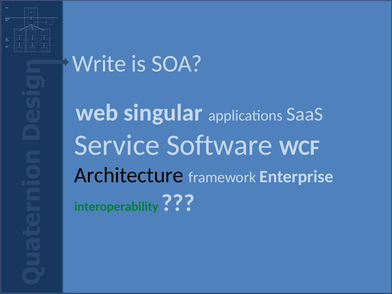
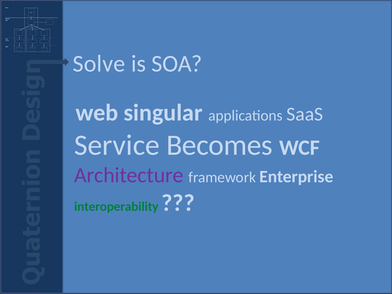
Write: Write -> Solve
Software: Software -> Becomes
Architecture colour: black -> purple
